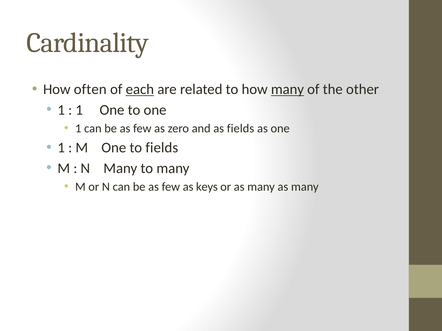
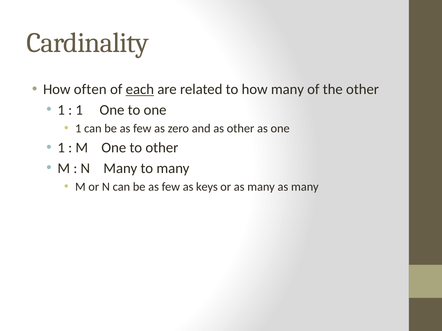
many at (287, 89) underline: present -> none
as fields: fields -> other
to fields: fields -> other
